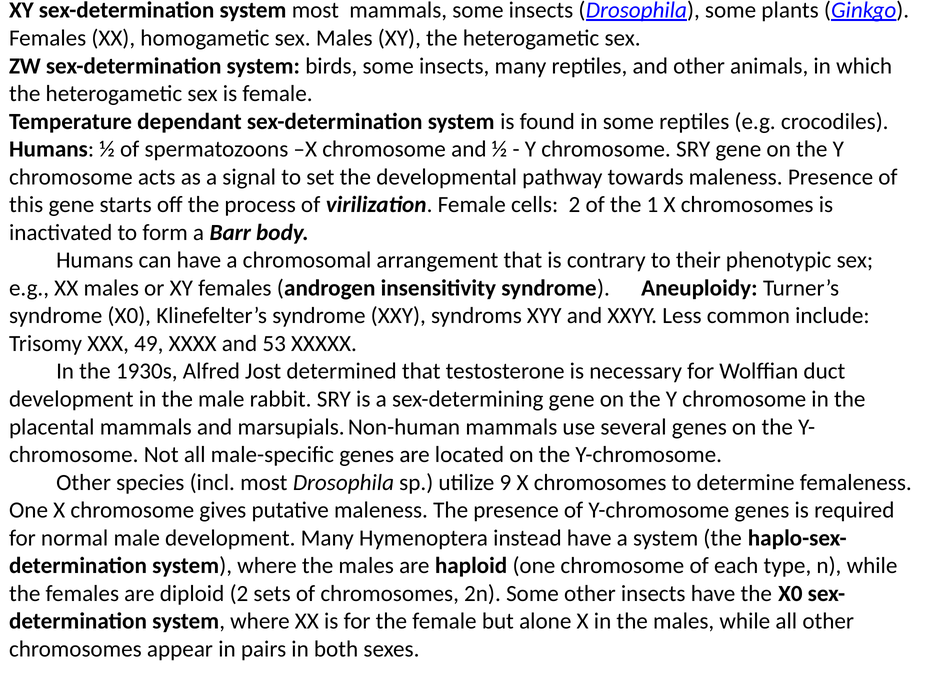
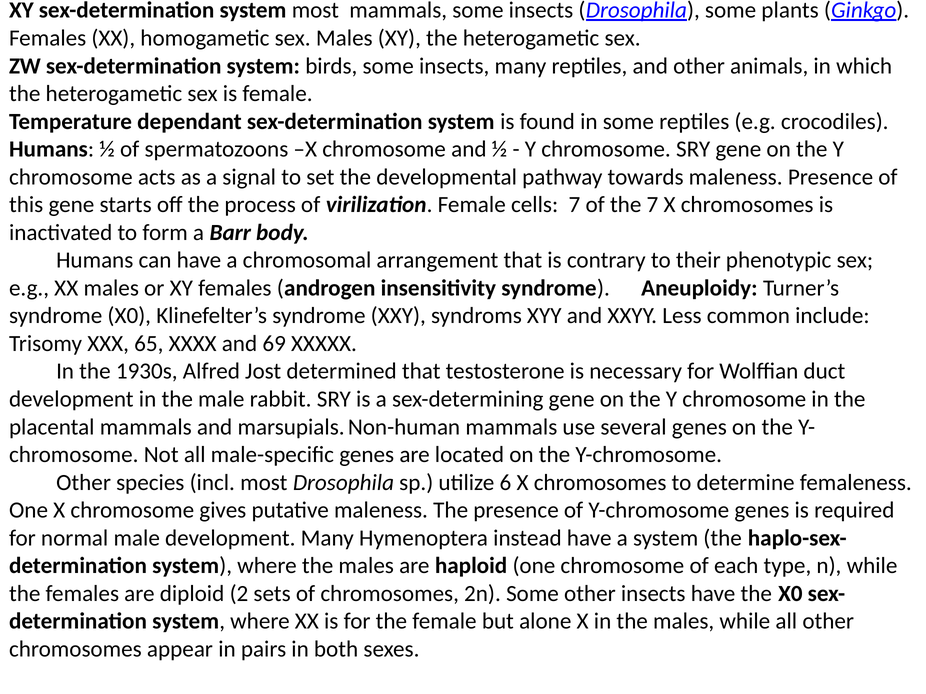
cells 2: 2 -> 7
the 1: 1 -> 7
49: 49 -> 65
53: 53 -> 69
9: 9 -> 6
